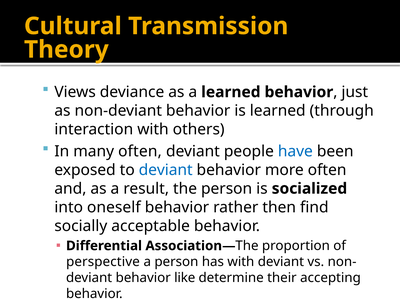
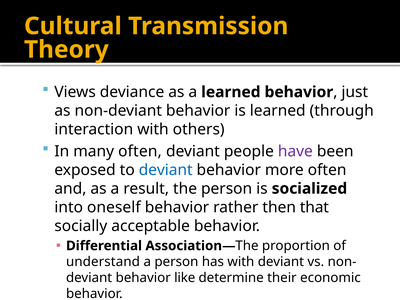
have colour: blue -> purple
find: find -> that
perspective: perspective -> understand
accepting: accepting -> economic
